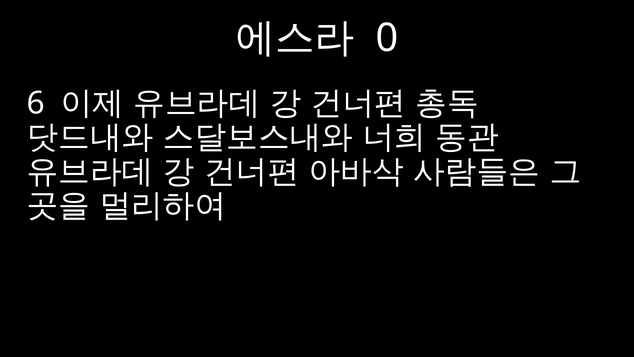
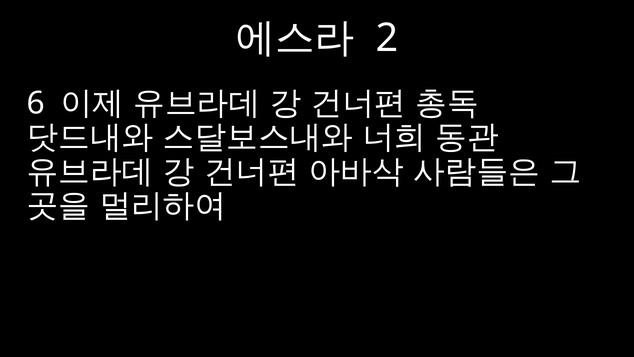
0: 0 -> 2
